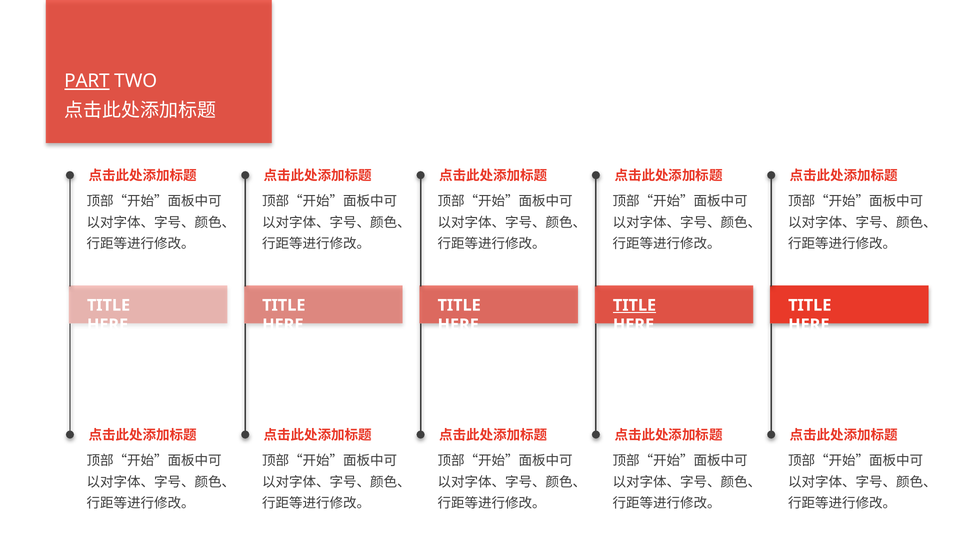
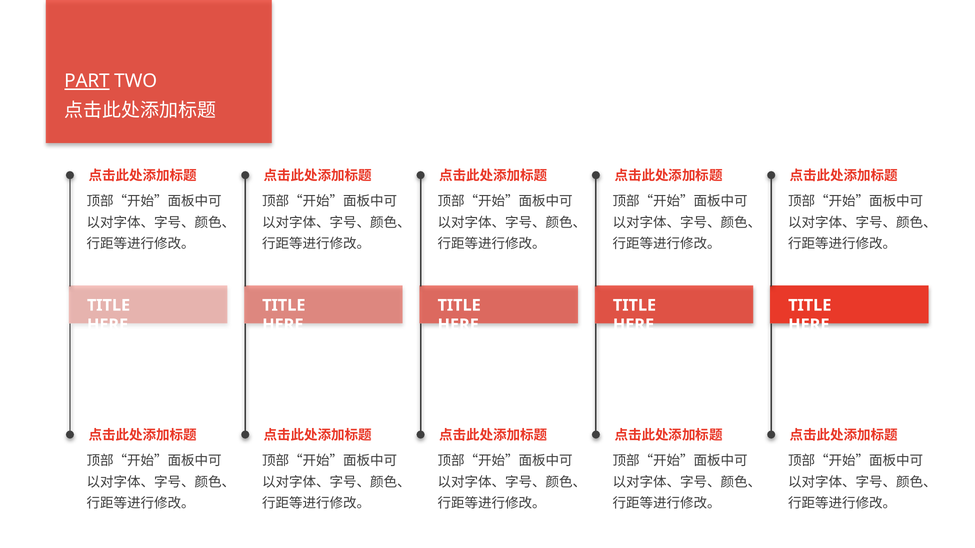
TITLE at (634, 306) underline: present -> none
